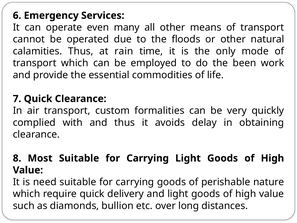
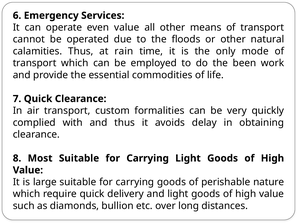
even many: many -> value
need: need -> large
